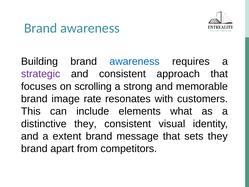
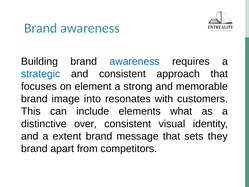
strategic colour: purple -> blue
scrolling: scrolling -> element
rate: rate -> into
distinctive they: they -> over
